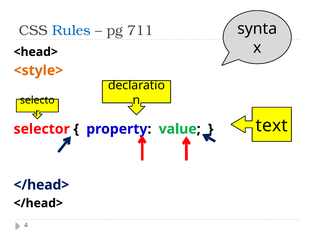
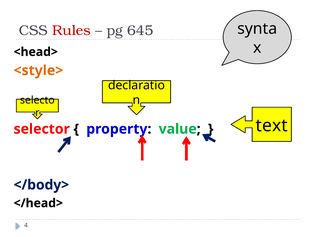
Rules colour: blue -> red
711: 711 -> 645
</head> at (41, 184): </head> -> </body>
